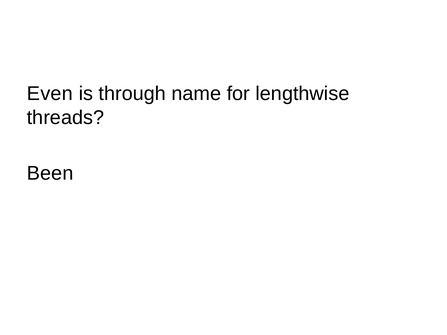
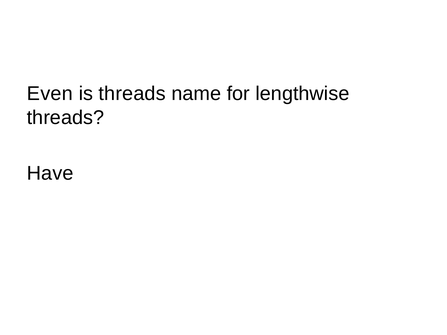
is through: through -> threads
Been: Been -> Have
